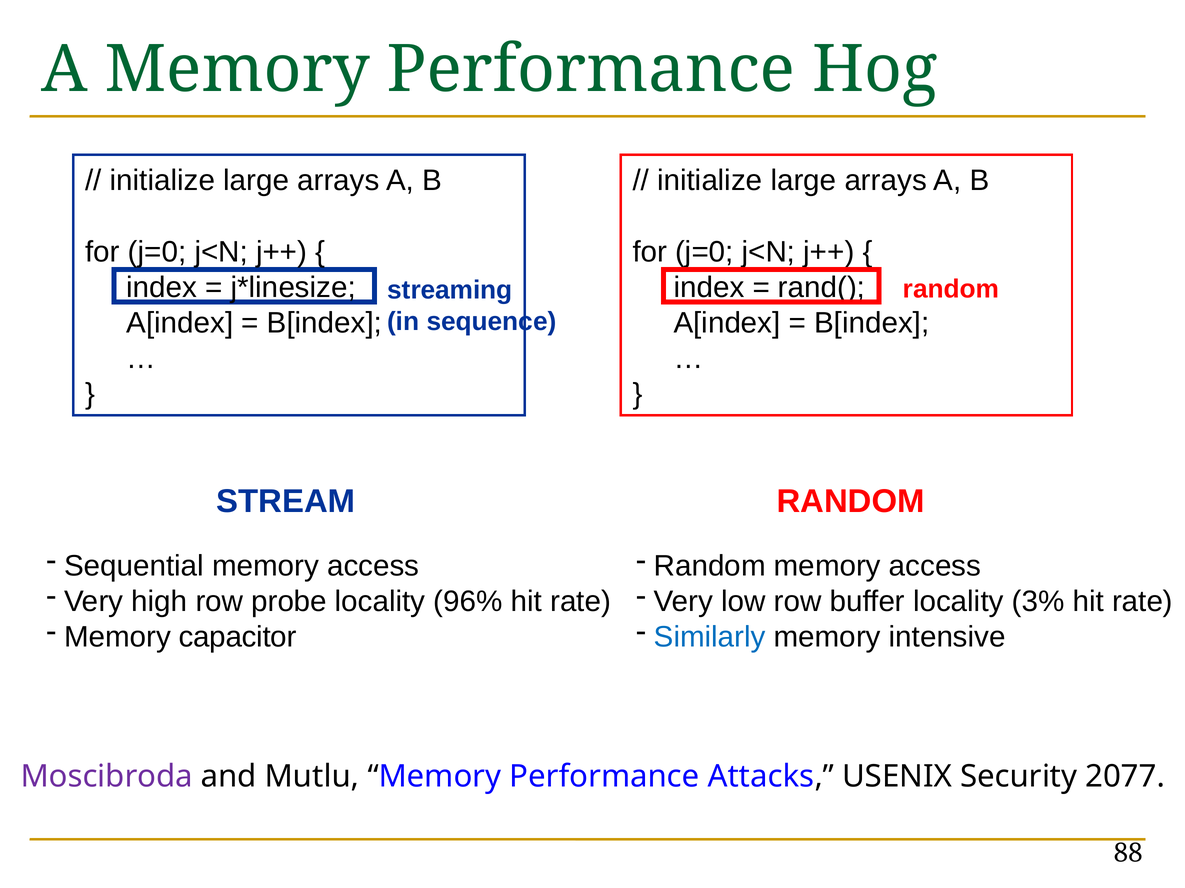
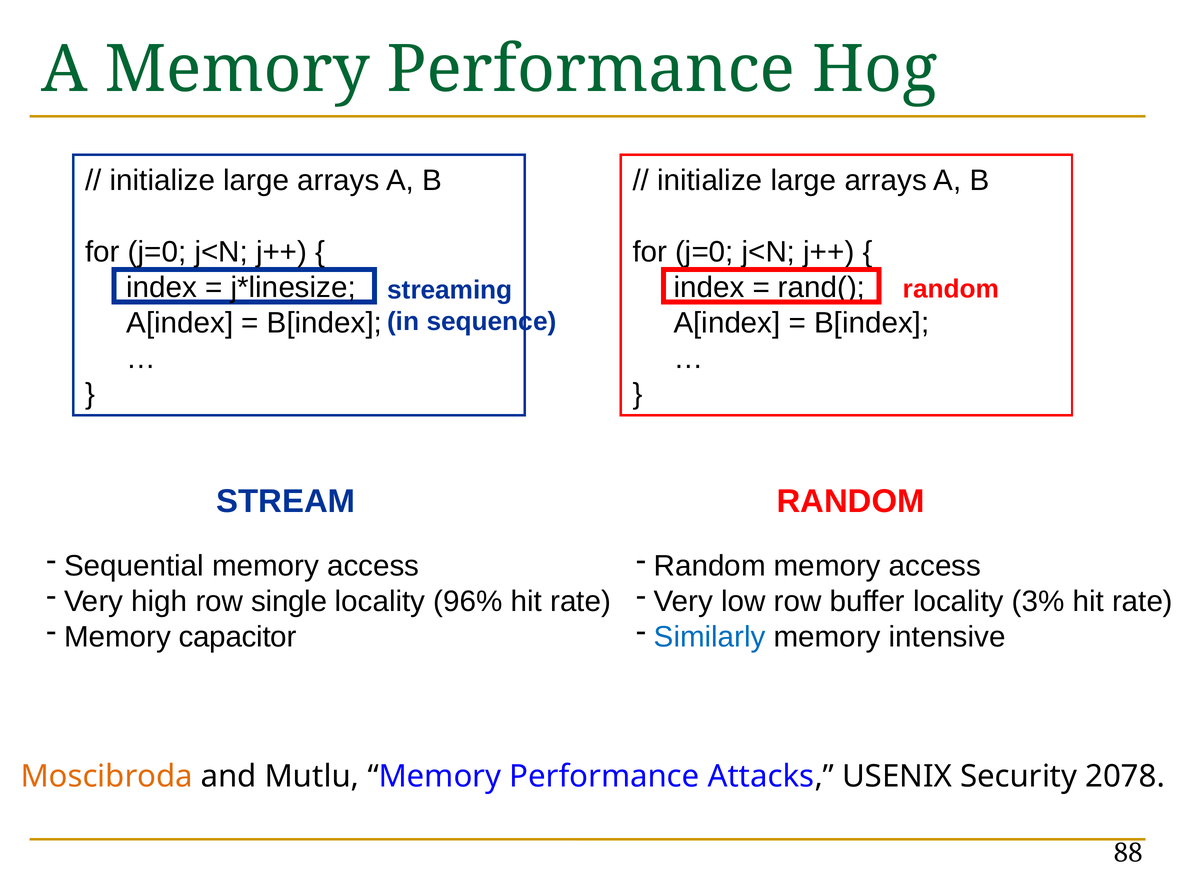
probe: probe -> single
Moscibroda colour: purple -> orange
2077: 2077 -> 2078
